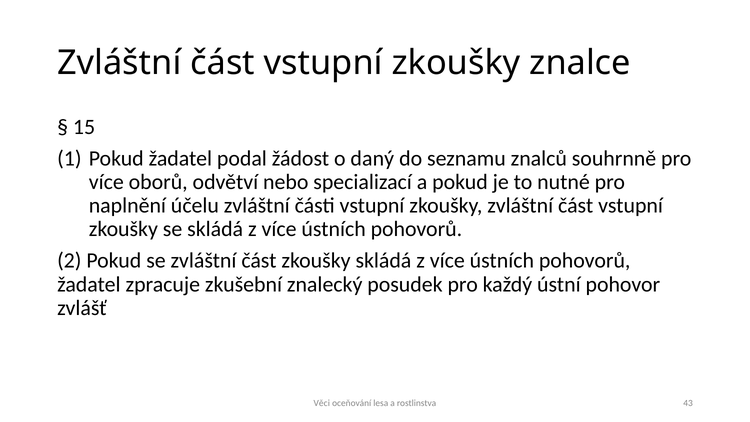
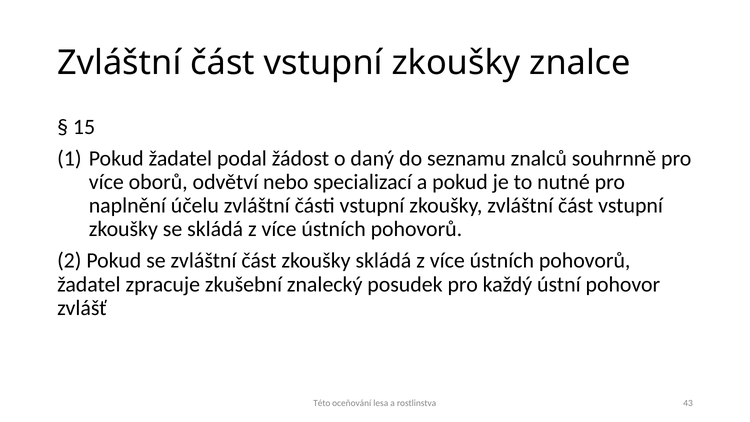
Věci: Věci -> Této
